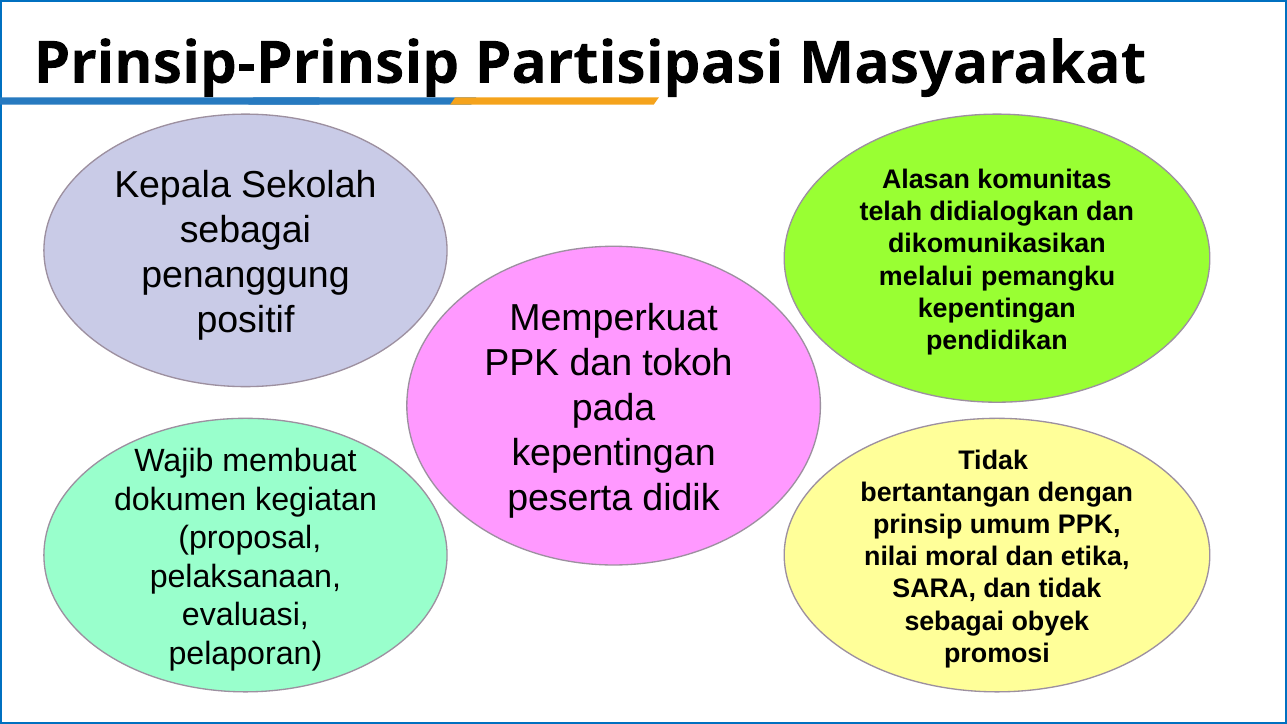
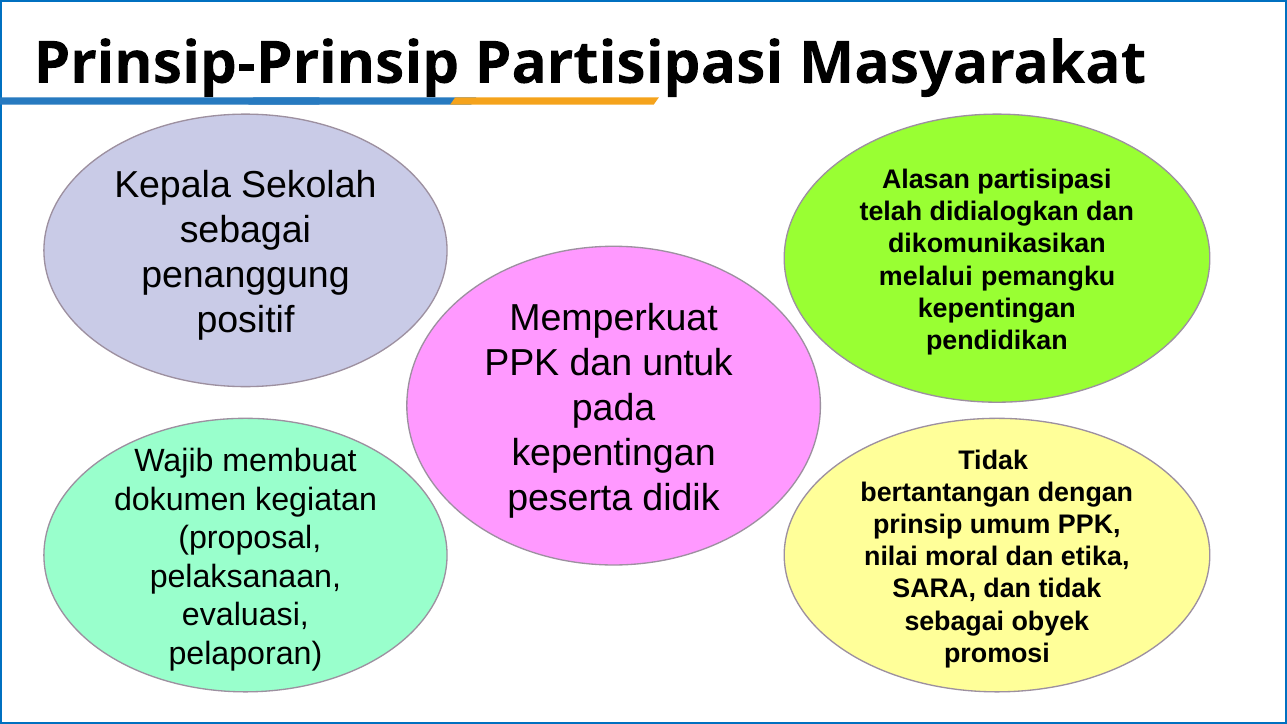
Alasan komunitas: komunitas -> partisipasi
tokoh: tokoh -> untuk
